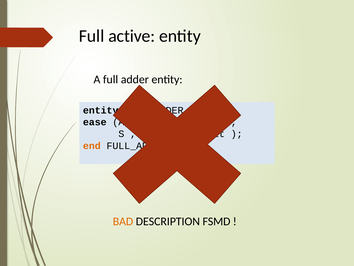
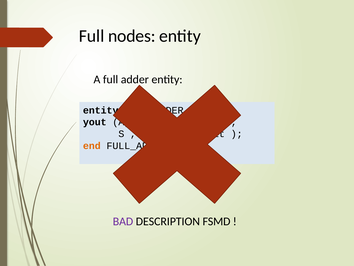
active: active -> nodes
ease: ease -> yout
BAD colour: orange -> purple
